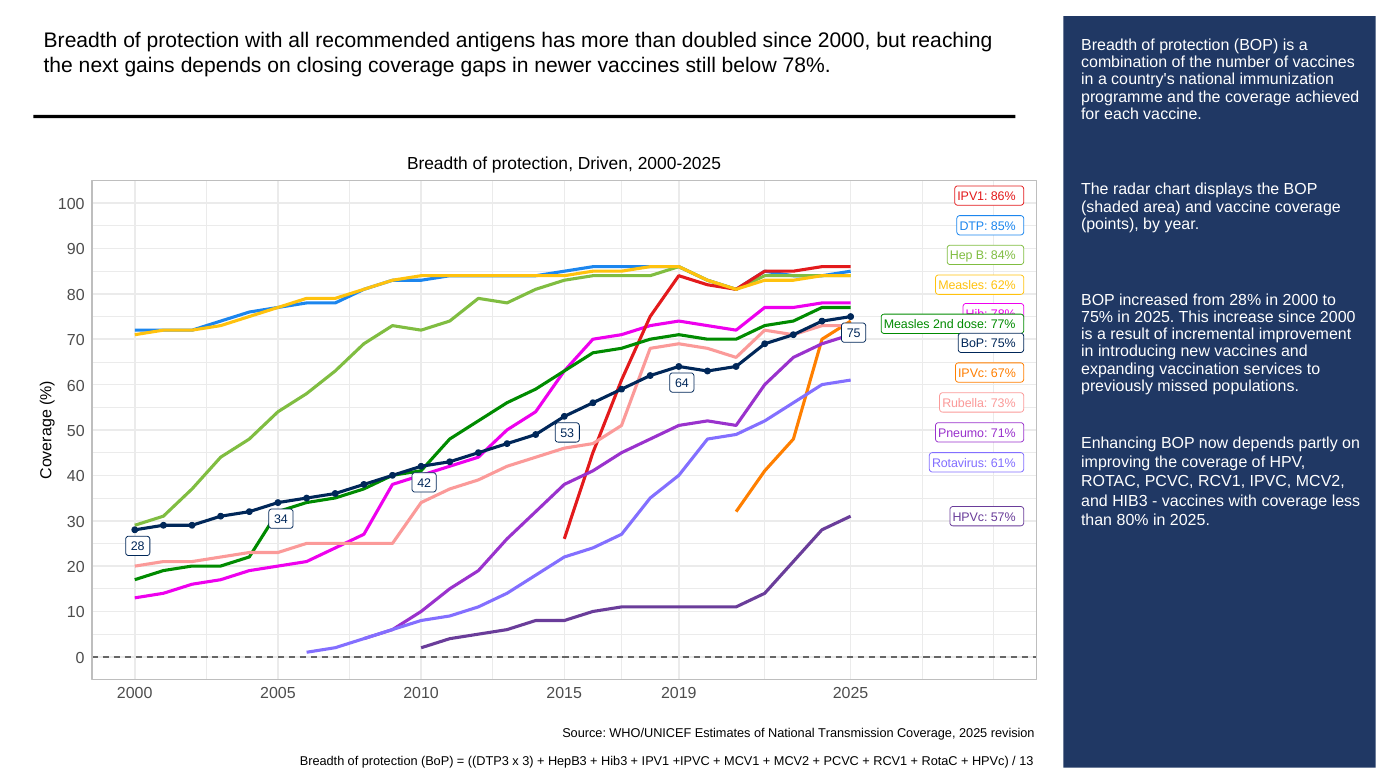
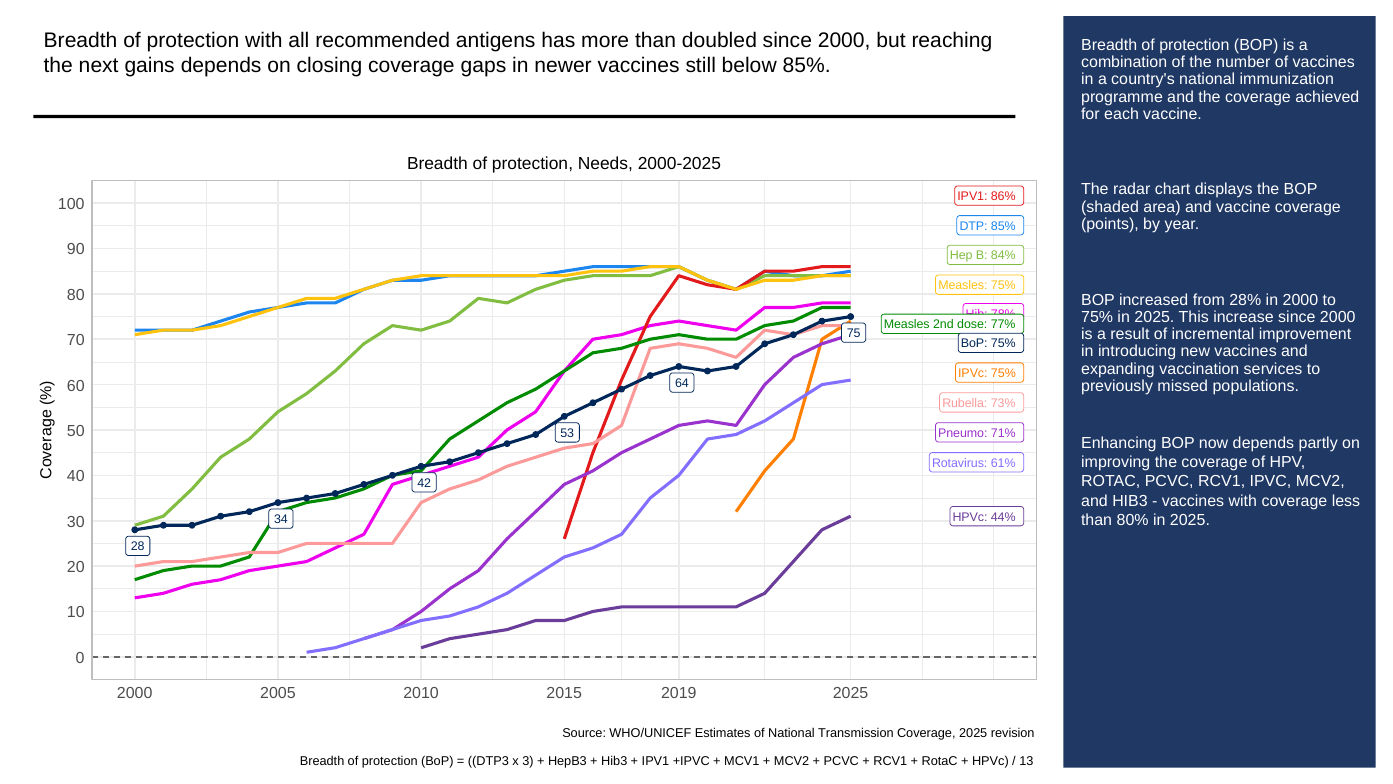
below 78%: 78% -> 85%
Driven: Driven -> Needs
Measles 62%: 62% -> 75%
IPVc 67%: 67% -> 75%
57%: 57% -> 44%
